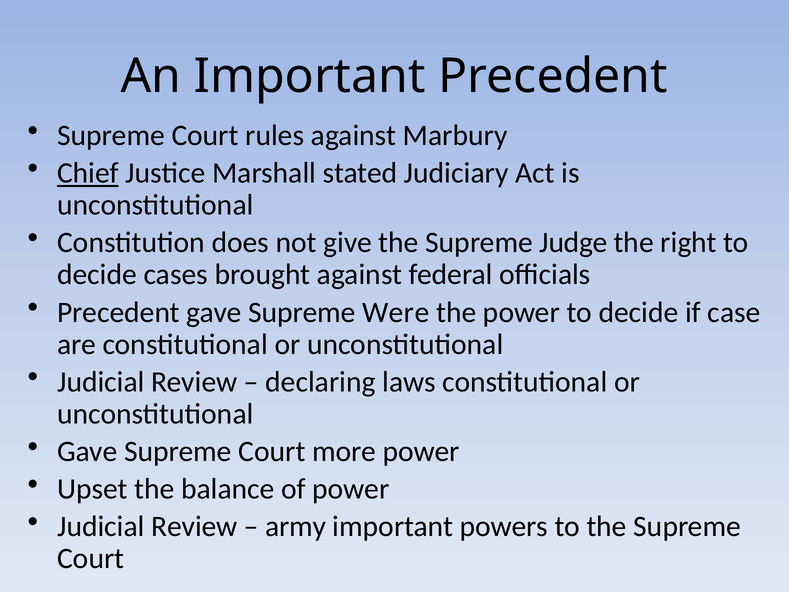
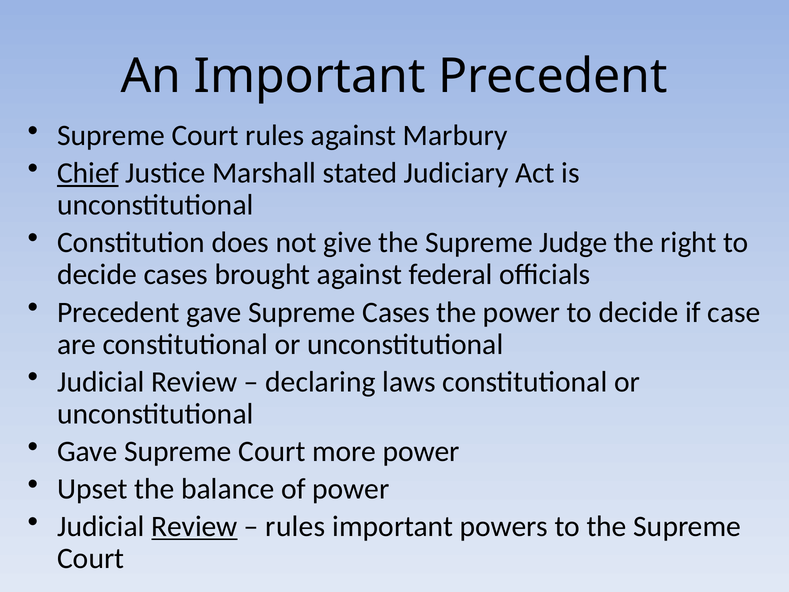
Supreme Were: Were -> Cases
Review at (194, 526) underline: none -> present
army at (296, 526): army -> rules
